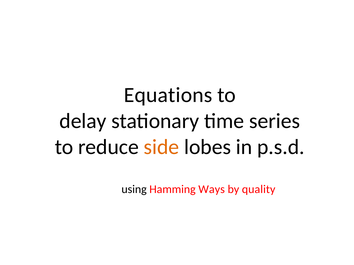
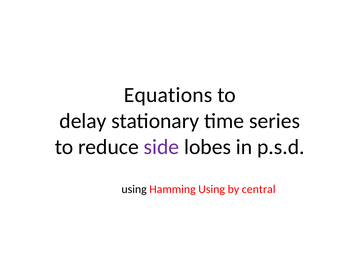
side colour: orange -> purple
Hamming Ways: Ways -> Using
quality: quality -> central
